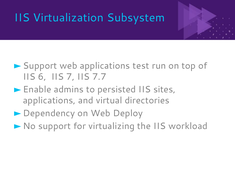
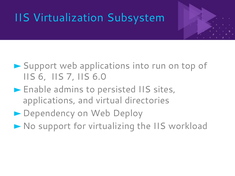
test: test -> into
7.7: 7.7 -> 6.0
